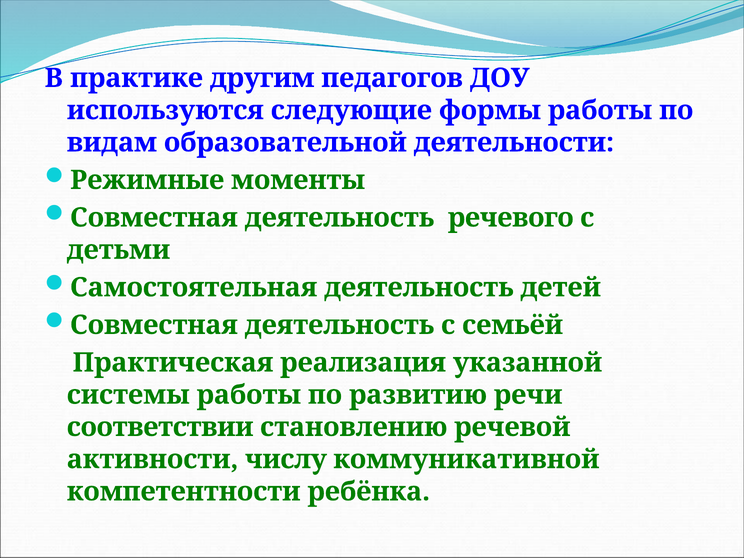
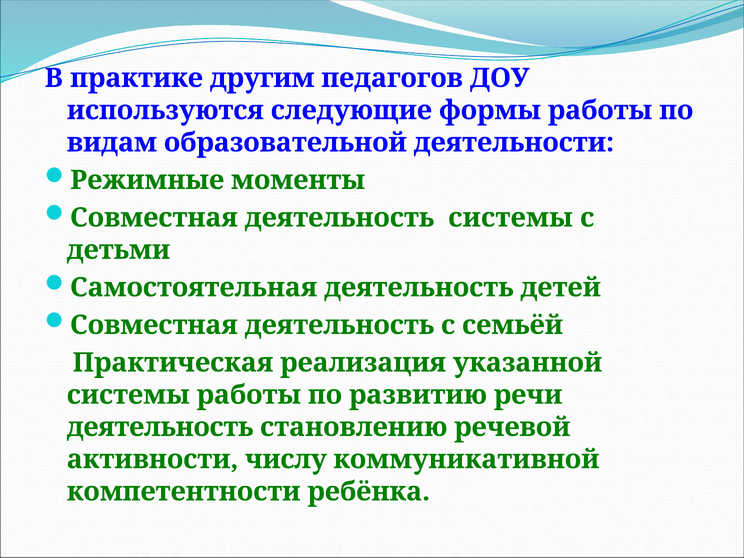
деятельность речевого: речевого -> системы
соответствии at (160, 427): соответствии -> деятельность
